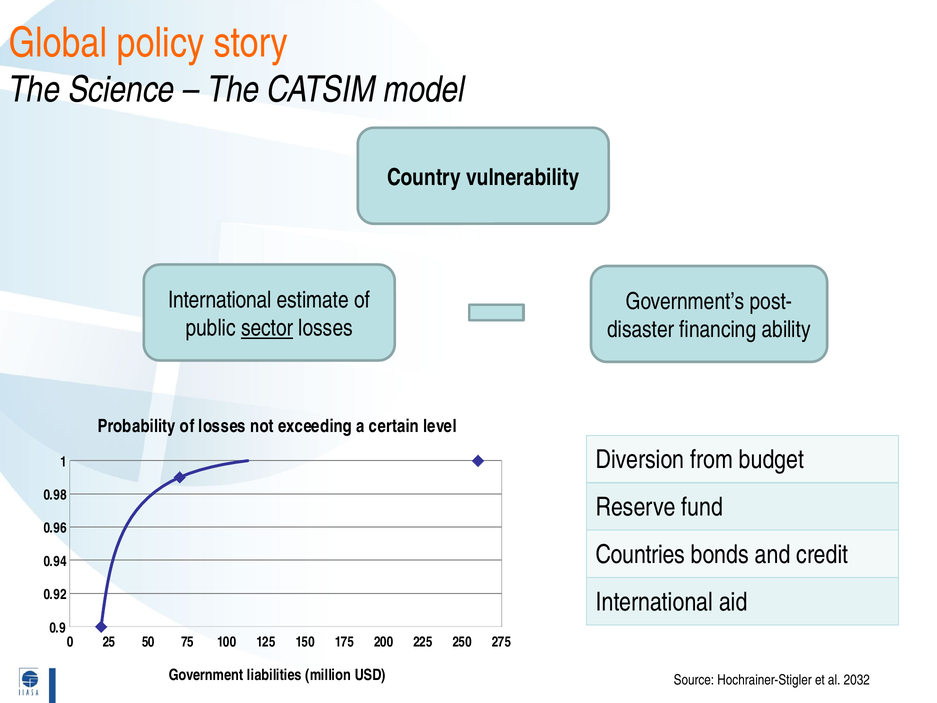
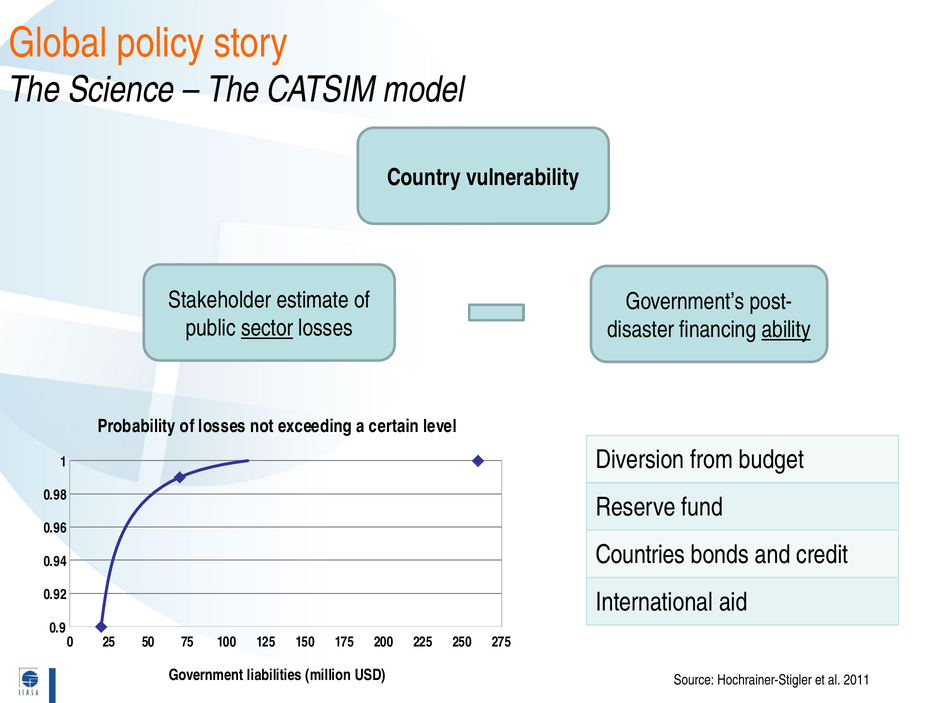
International at (220, 300): International -> Stakeholder
ability underline: none -> present
2032: 2032 -> 2011
